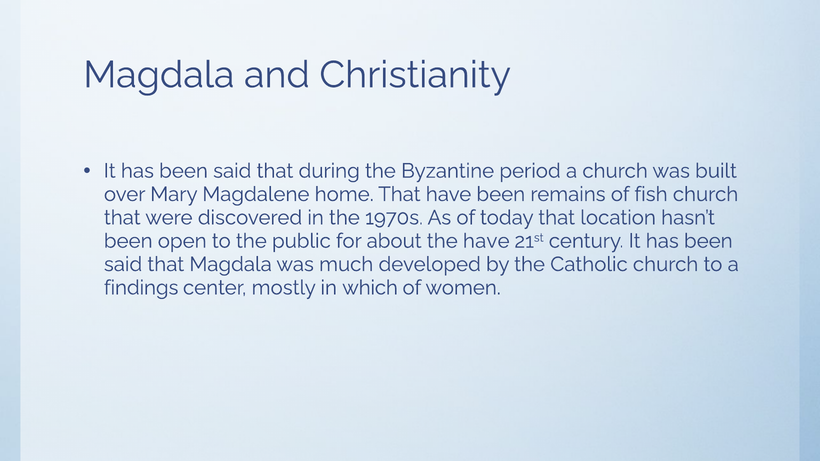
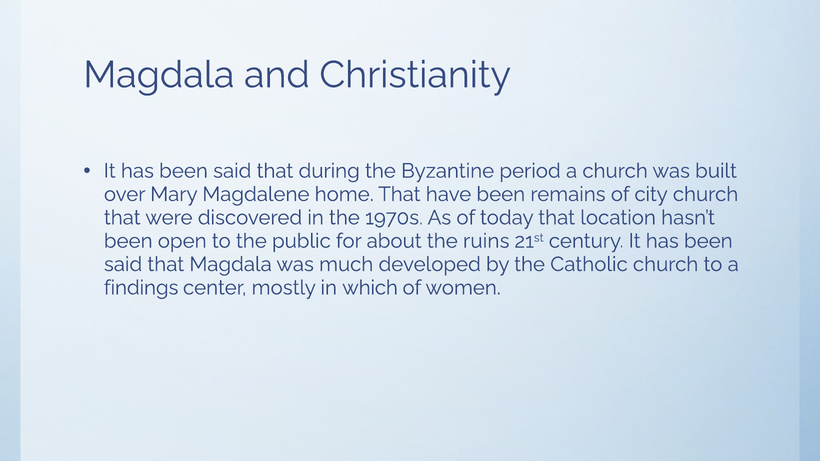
fish: fish -> city
the have: have -> ruins
